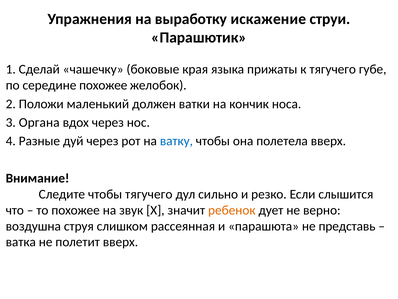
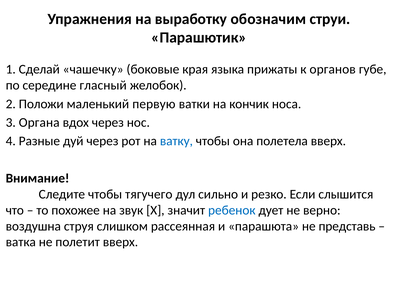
искажение: искажение -> обозначим
к тягучего: тягучего -> органов
середине похожее: похожее -> гласный
должен: должен -> первую
ребенок colour: orange -> blue
